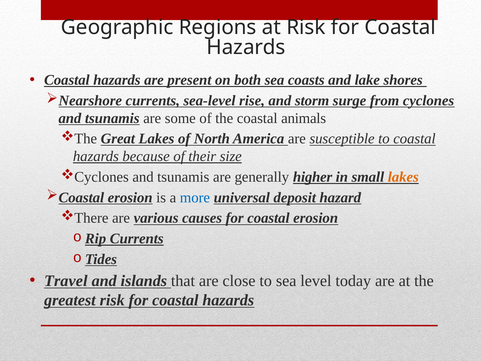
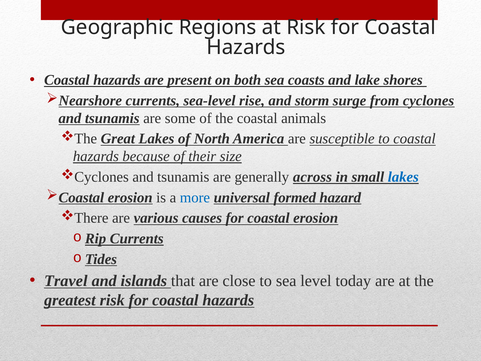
higher: higher -> across
lakes at (403, 177) colour: orange -> blue
deposit: deposit -> formed
